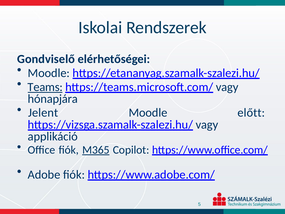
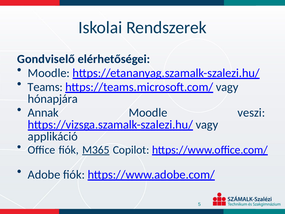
Teams underline: present -> none
Jelent: Jelent -> Annak
előtt: előtt -> veszi
